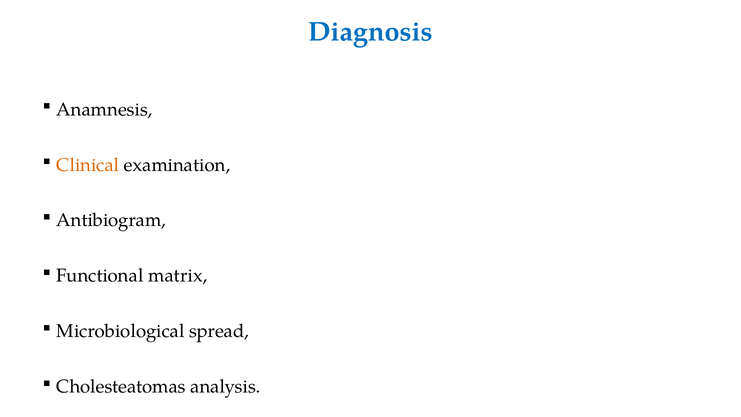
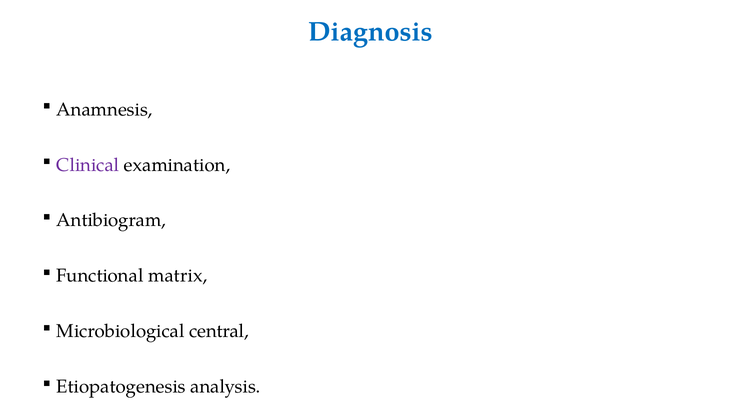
Clinical colour: orange -> purple
spread: spread -> central
Cholesteatomas: Cholesteatomas -> Etiopatogenesis
